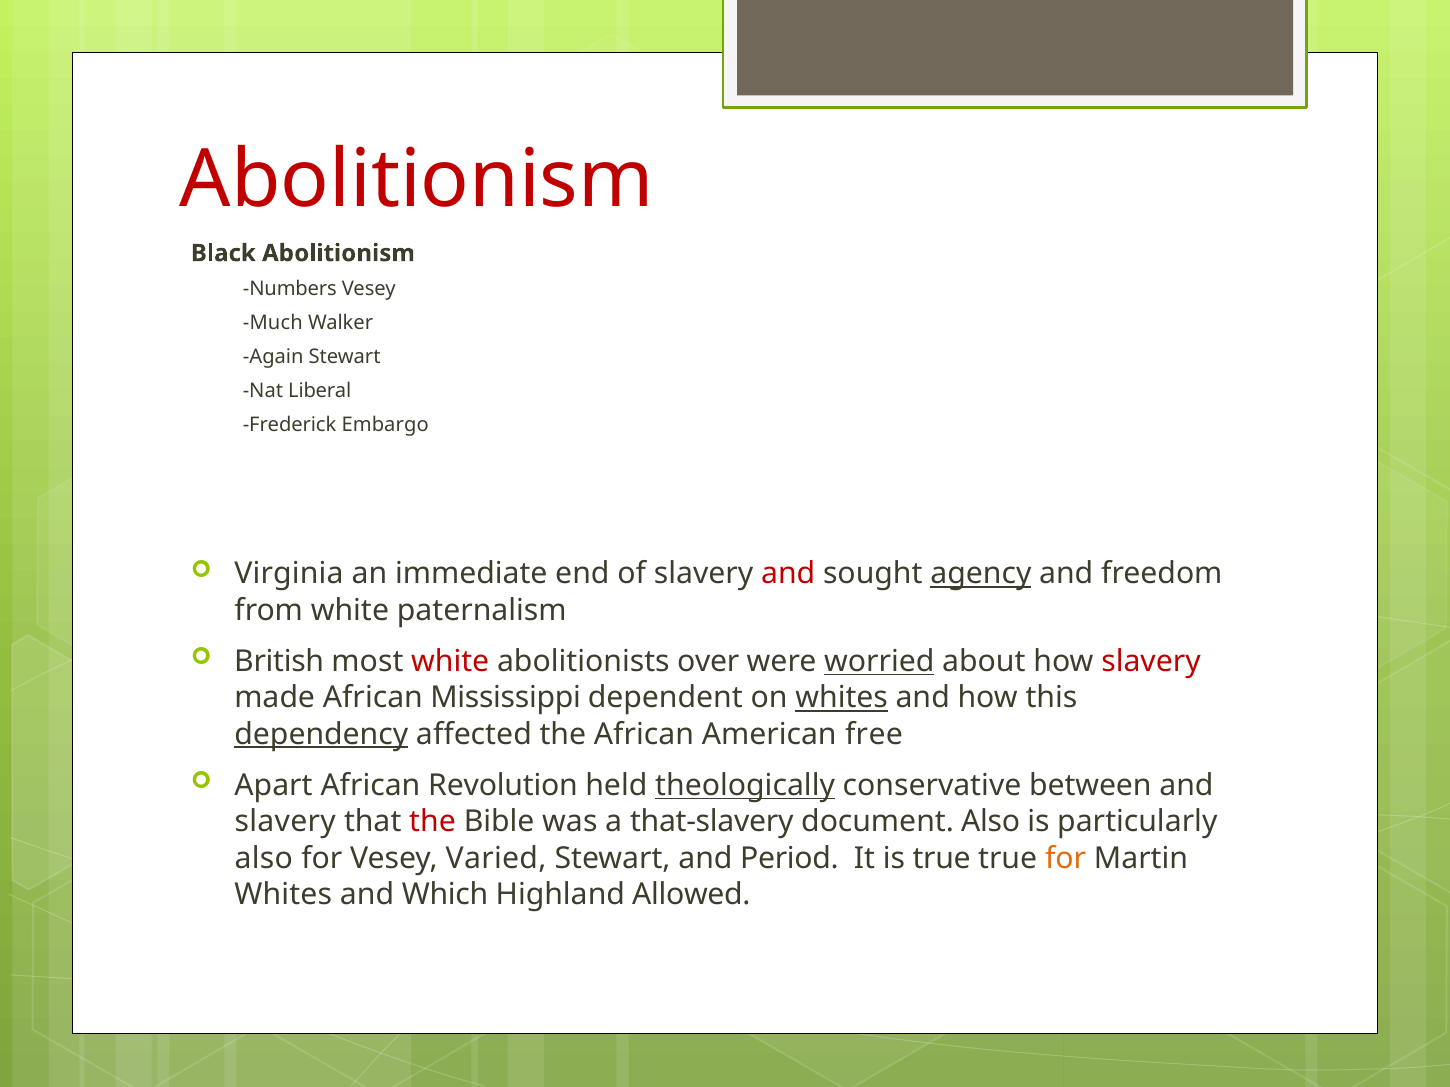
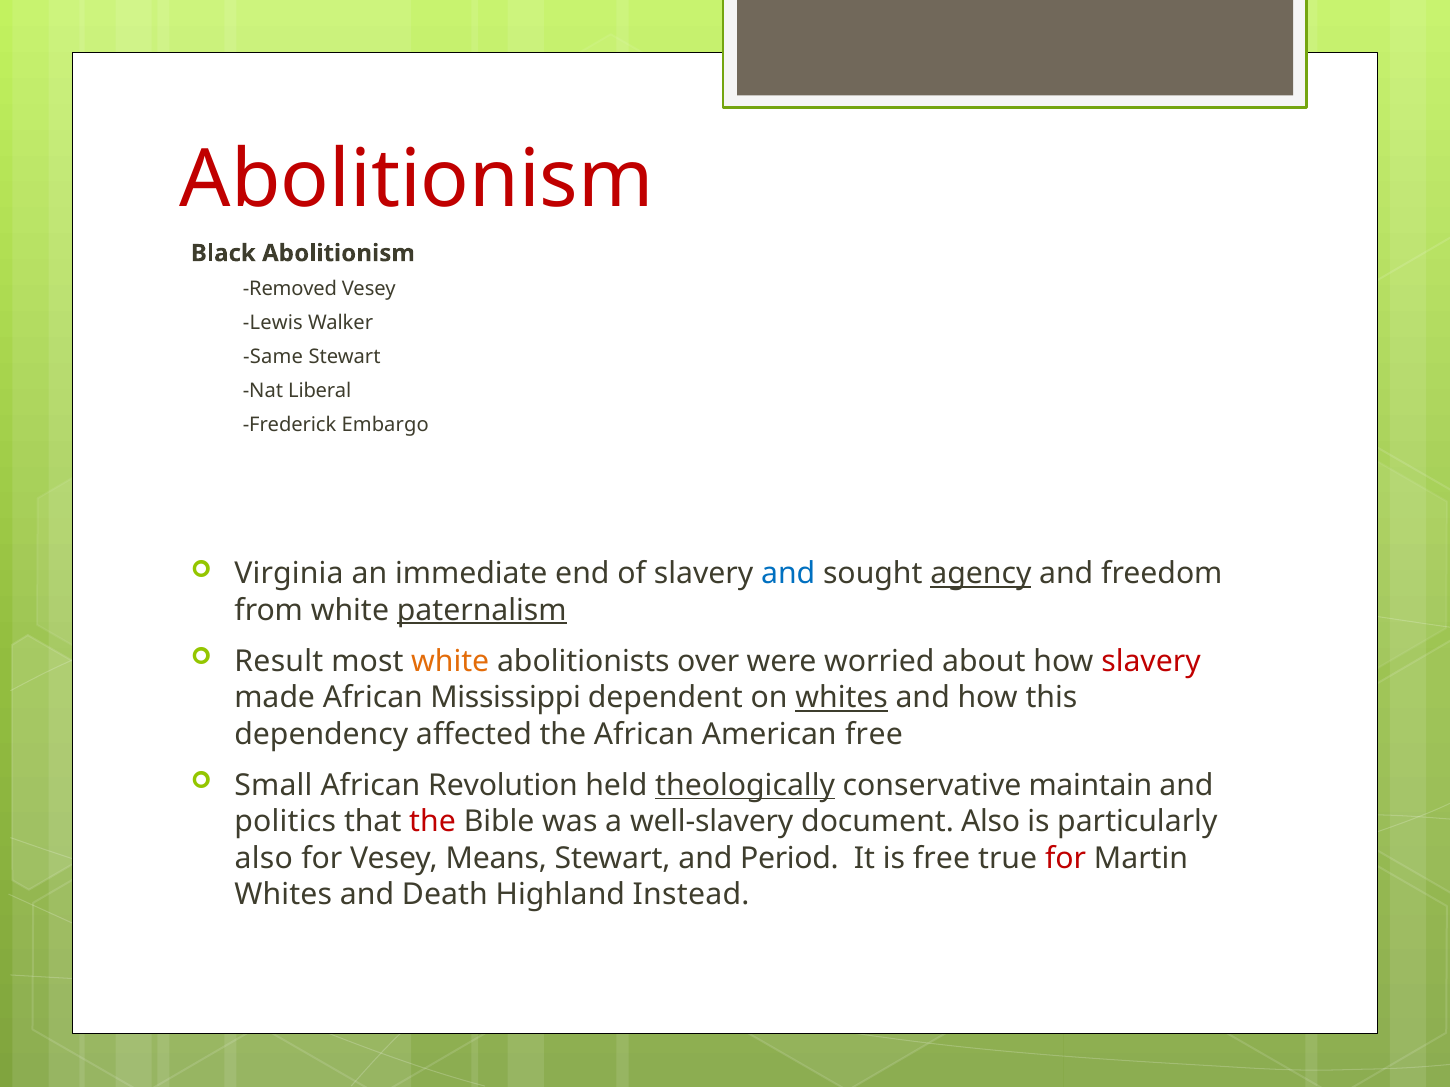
Numbers: Numbers -> Removed
Much: Much -> Lewis
Again: Again -> Same
and at (788, 574) colour: red -> blue
paternalism underline: none -> present
British: British -> Result
white at (450, 662) colour: red -> orange
worried underline: present -> none
dependency underline: present -> none
Apart: Apart -> Small
between: between -> maintain
slavery at (285, 822): slavery -> politics
that-slavery: that-slavery -> well-slavery
Varied: Varied -> Means
is true: true -> free
for at (1066, 858) colour: orange -> red
Which: Which -> Death
Allowed: Allowed -> Instead
